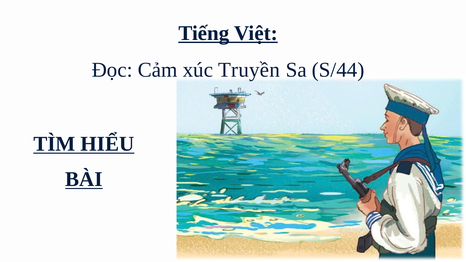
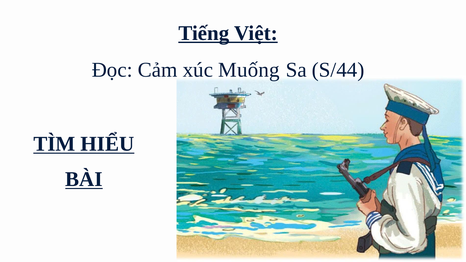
Truyền: Truyền -> Muống
